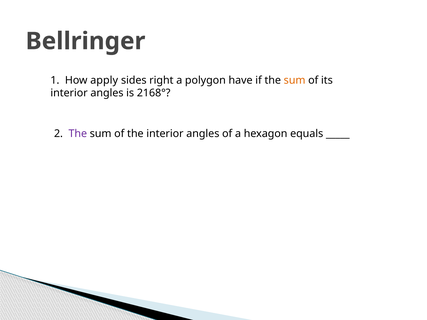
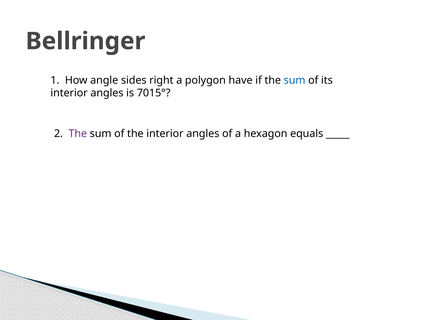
apply: apply -> angle
sum at (295, 80) colour: orange -> blue
2168°: 2168° -> 7015°
